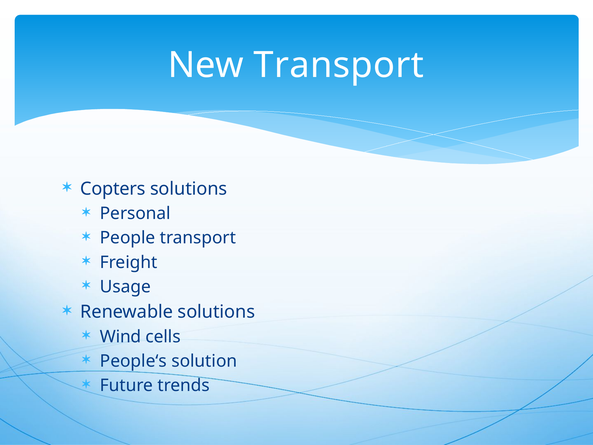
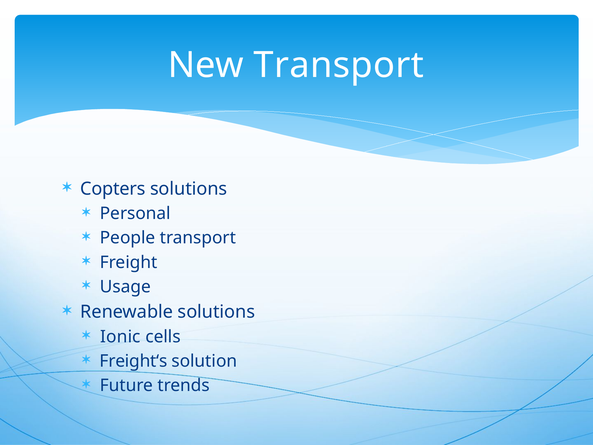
Wind: Wind -> Ionic
People‘s: People‘s -> Freight‘s
